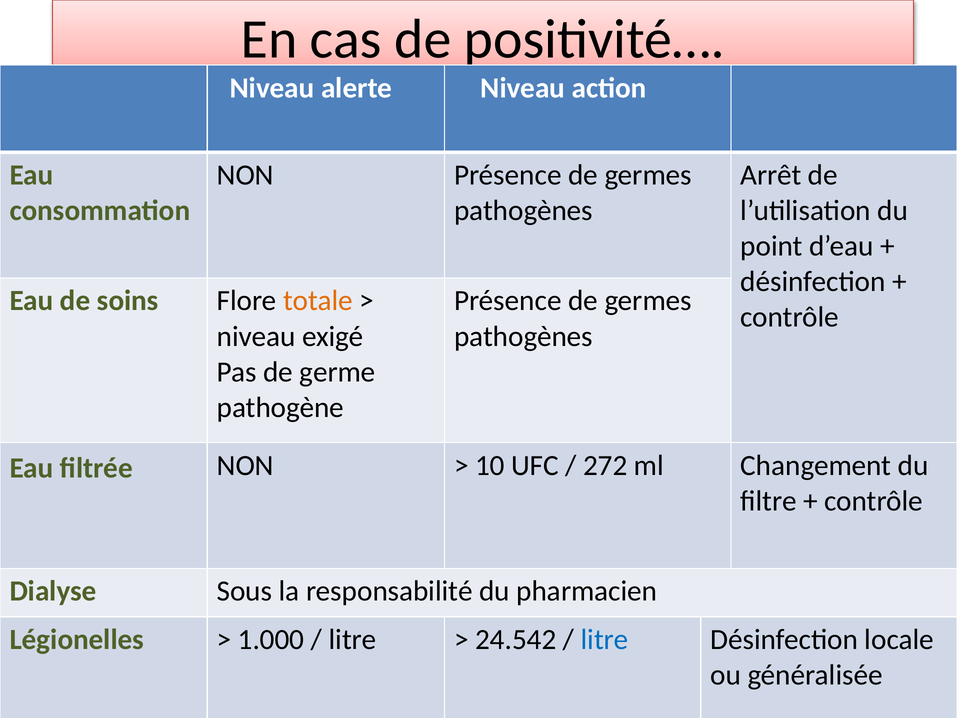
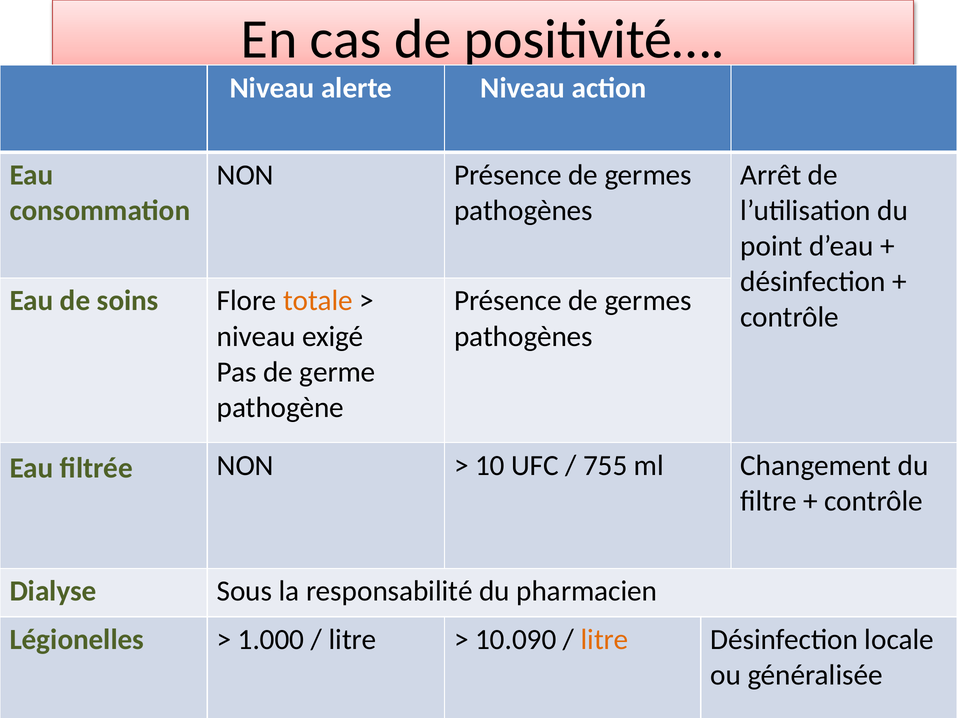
272: 272 -> 755
24.542: 24.542 -> 10.090
litre at (605, 639) colour: blue -> orange
